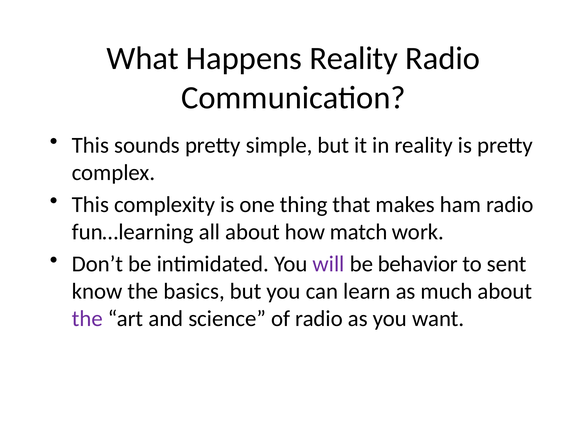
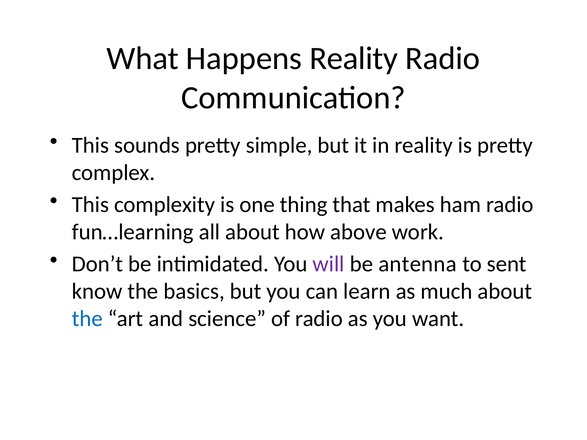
match: match -> above
behavior: behavior -> antenna
the at (87, 319) colour: purple -> blue
